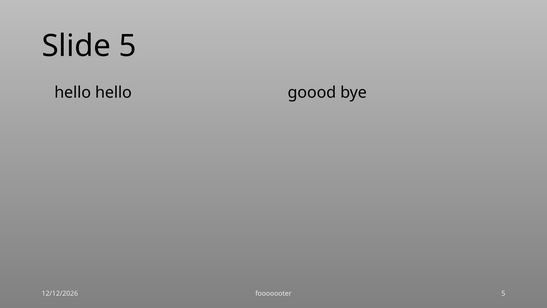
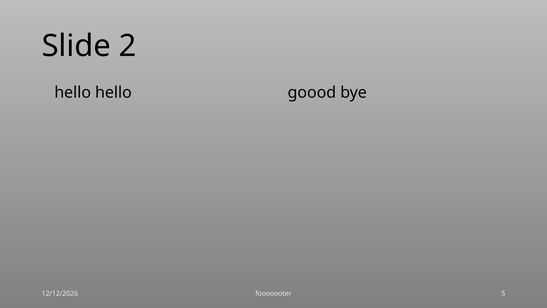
Slide 5: 5 -> 2
